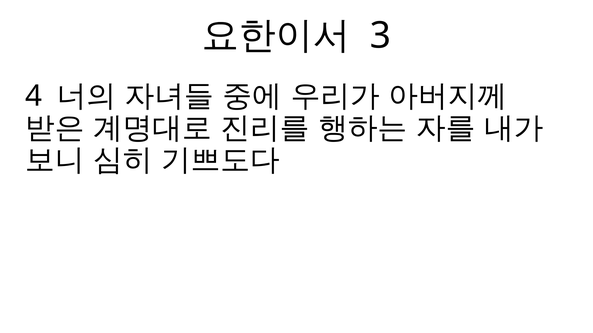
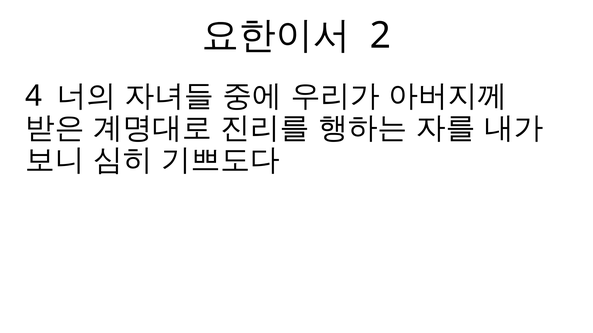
3: 3 -> 2
